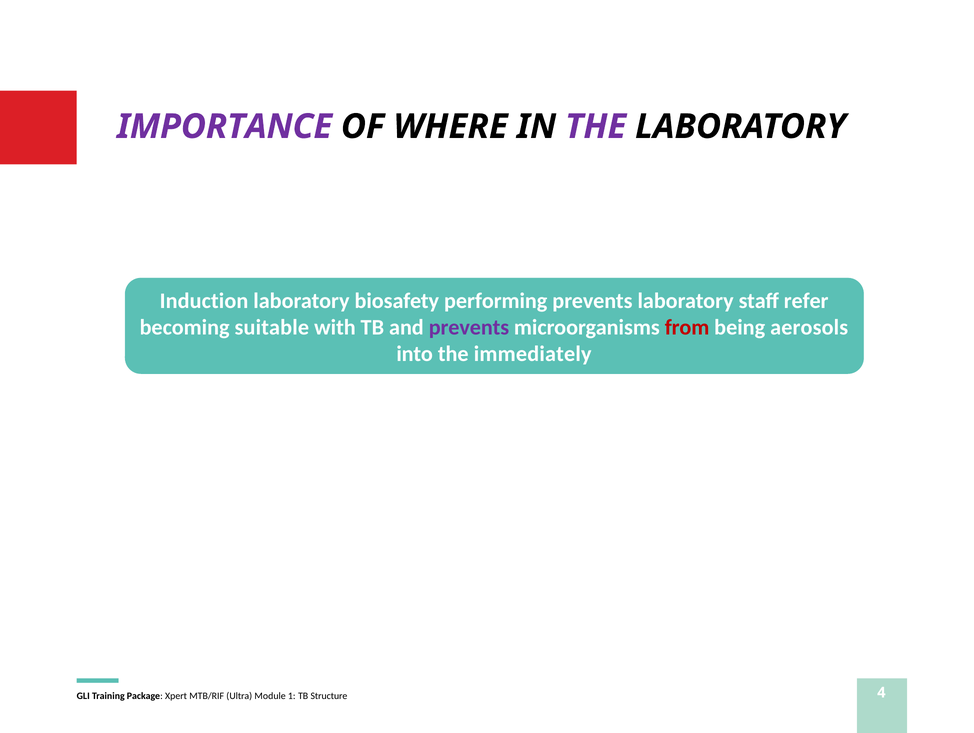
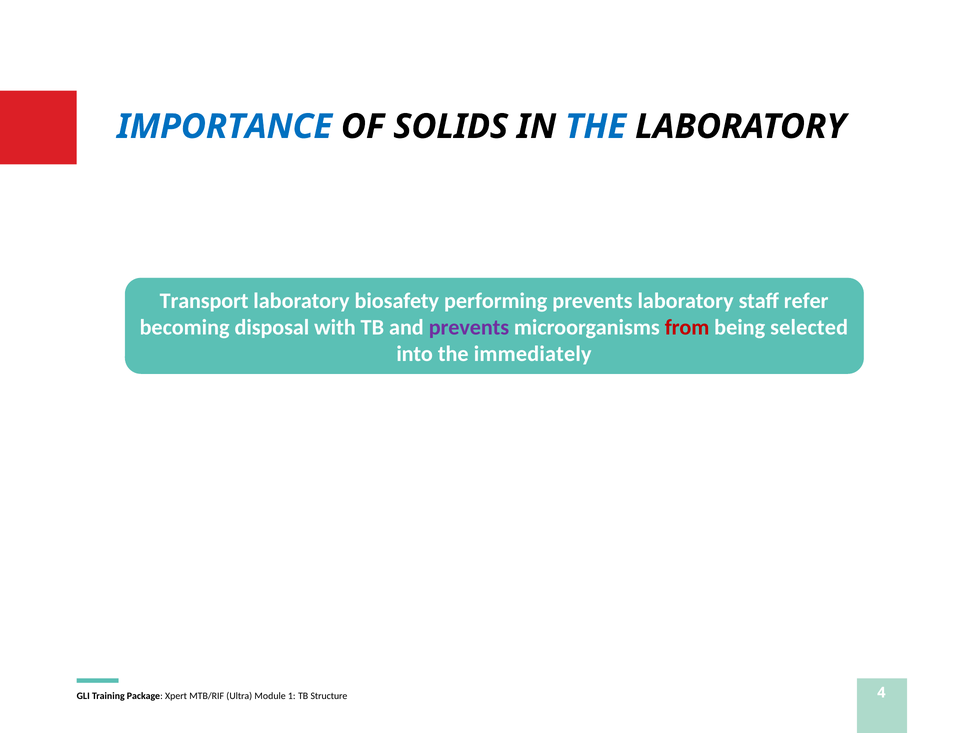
IMPORTANCE colour: purple -> blue
WHERE: WHERE -> SOLIDS
THE at (596, 127) colour: purple -> blue
Induction: Induction -> Transport
suitable: suitable -> disposal
aerosols: aerosols -> selected
